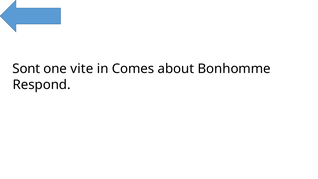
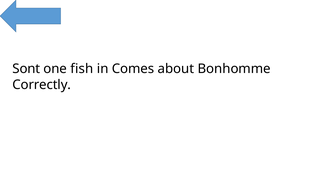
vite: vite -> fish
Respond: Respond -> Correctly
